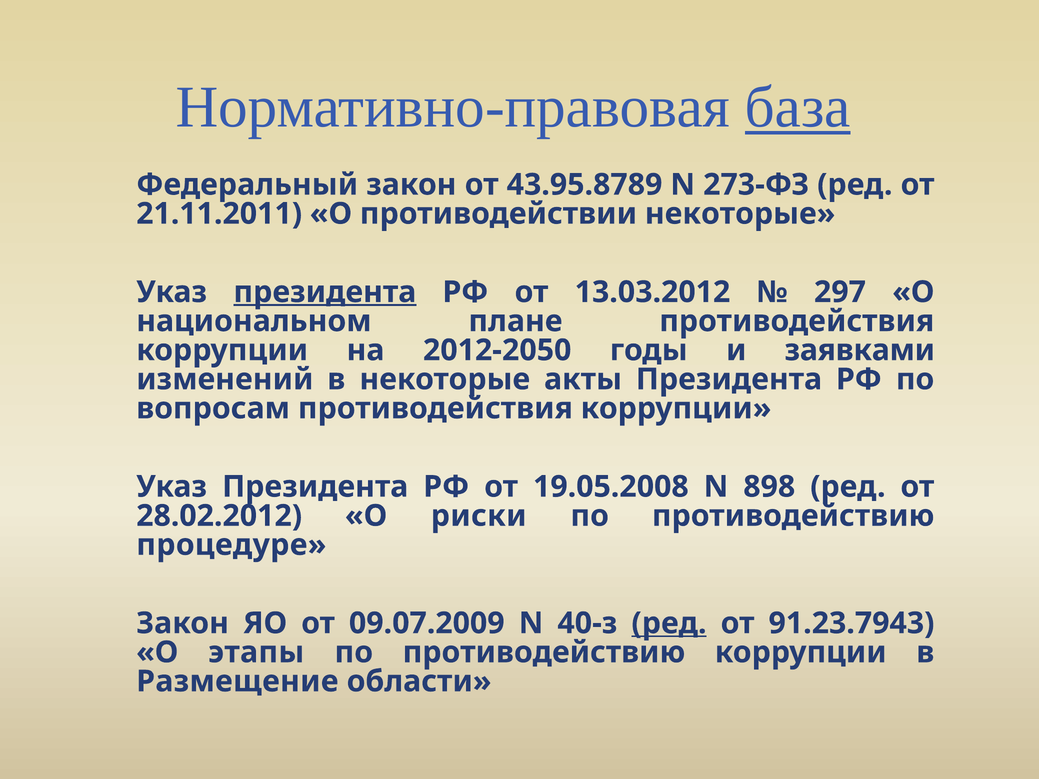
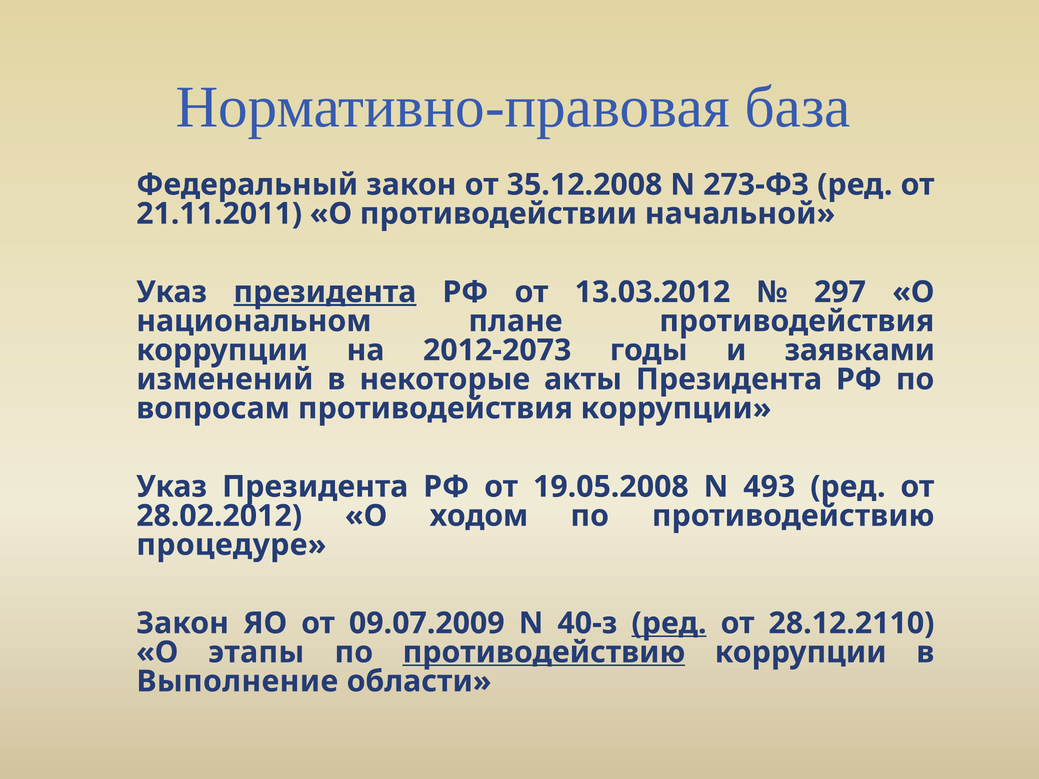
база underline: present -> none
43.95.8789: 43.95.8789 -> 35.12.2008
противодействии некоторые: некоторые -> начальной
2012-2050: 2012-2050 -> 2012-2073
898: 898 -> 493
риски: риски -> ходом
91.23.7943: 91.23.7943 -> 28.12.2110
противодействию at (544, 653) underline: none -> present
Размещение: Размещение -> Выполнение
